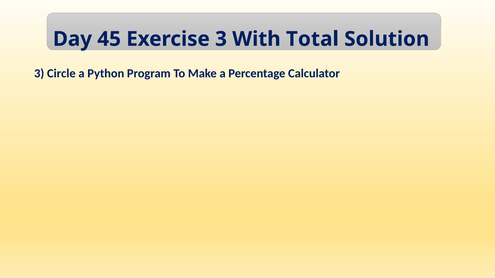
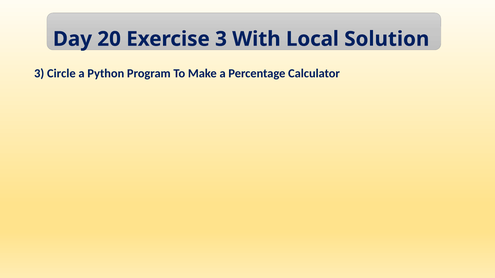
45: 45 -> 20
Total: Total -> Local
